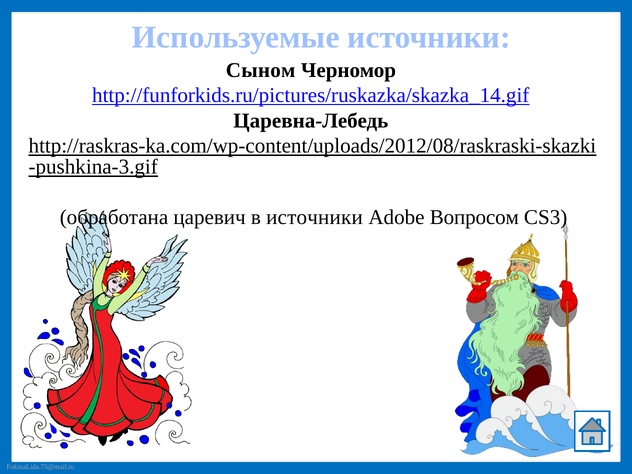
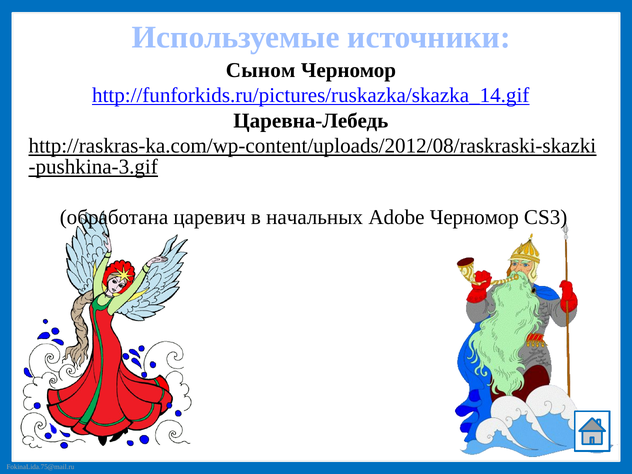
в источники: источники -> начальных
Adobe Вопросом: Вопросом -> Черномор
